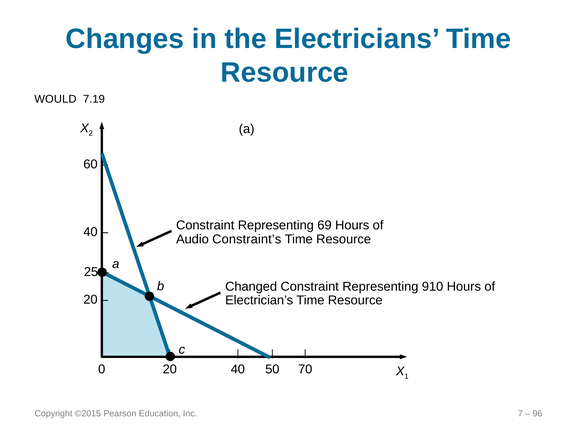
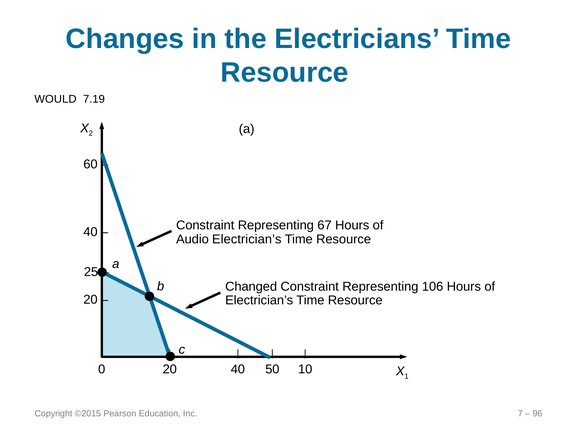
69: 69 -> 67
Audio Constraint’s: Constraint’s -> Electrician’s
910: 910 -> 106
70: 70 -> 10
